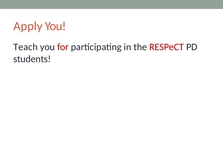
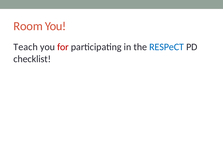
Apply: Apply -> Room
RESPeCT colour: red -> blue
students: students -> checklist
